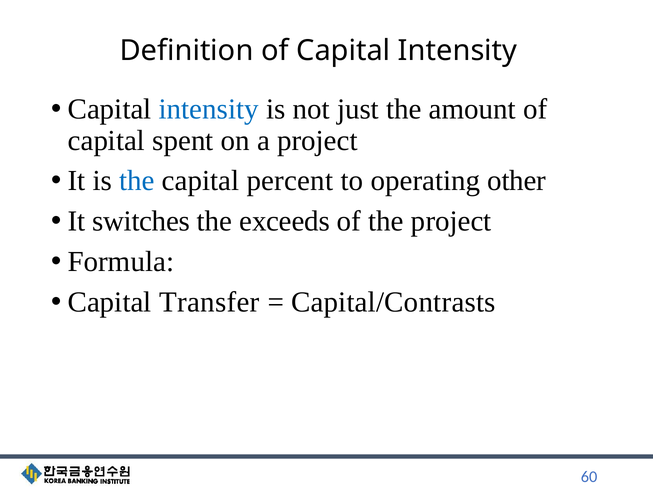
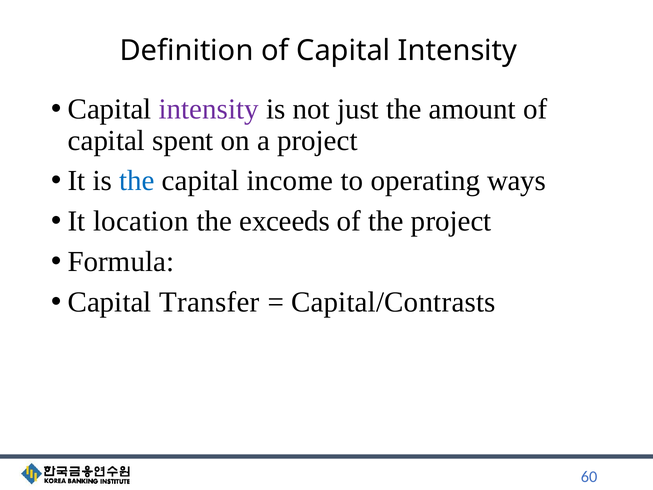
intensity at (209, 109) colour: blue -> purple
percent: percent -> income
other: other -> ways
switches: switches -> location
